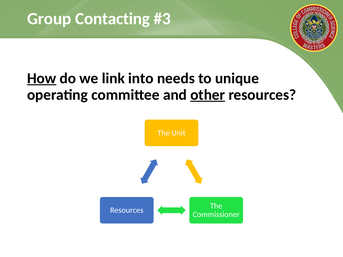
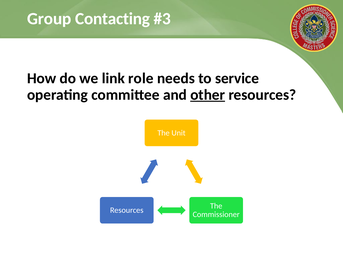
How underline: present -> none
into: into -> role
unique: unique -> service
